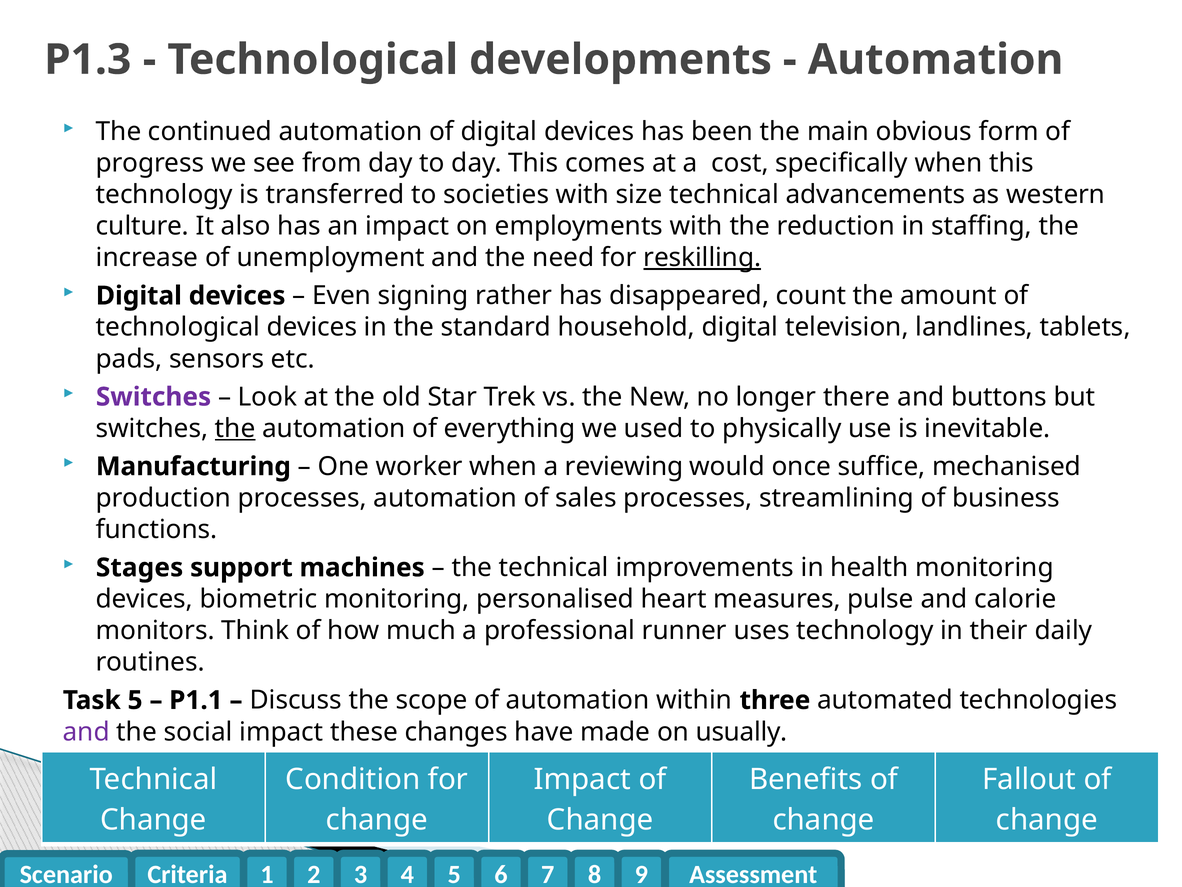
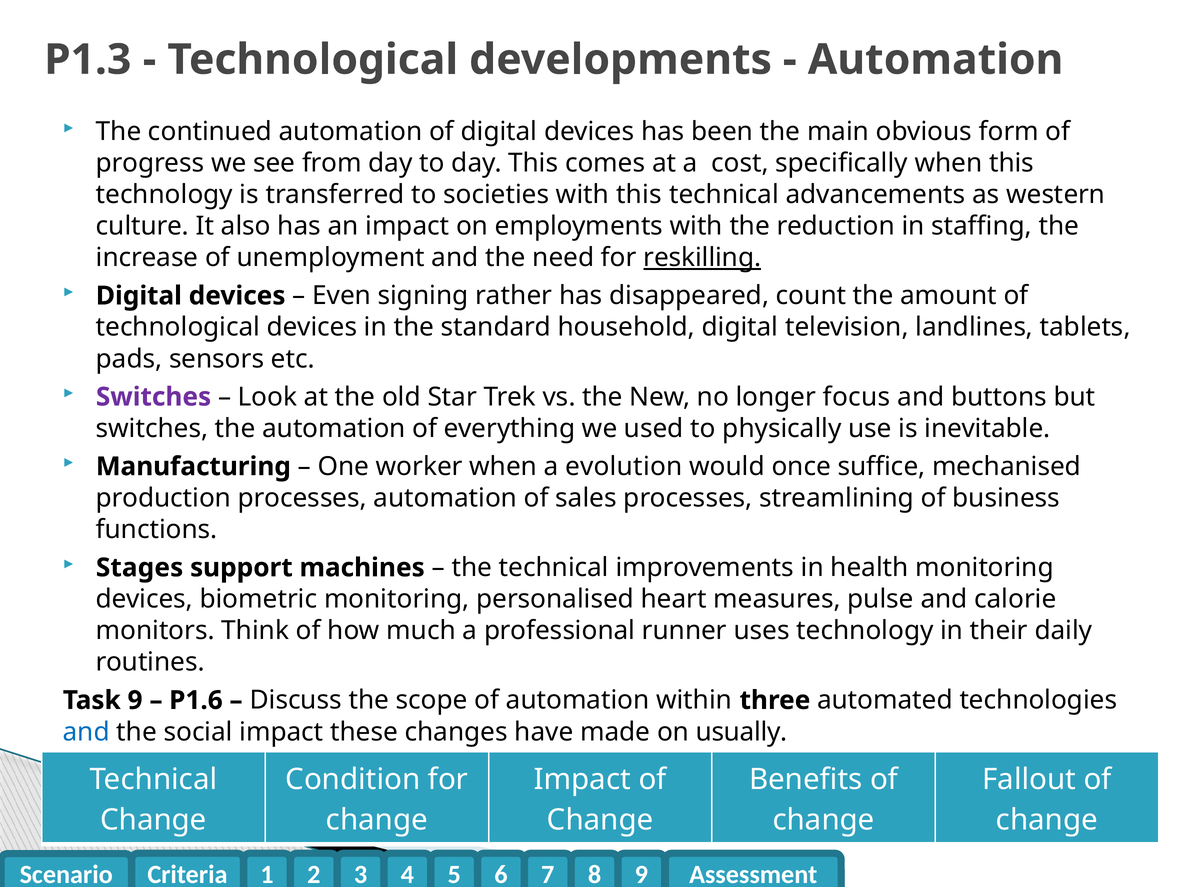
with size: size -> this
there: there -> focus
the at (235, 428) underline: present -> none
reviewing: reviewing -> evolution
Task 5: 5 -> 9
P1.1: P1.1 -> P1.6
and at (86, 731) colour: purple -> blue
